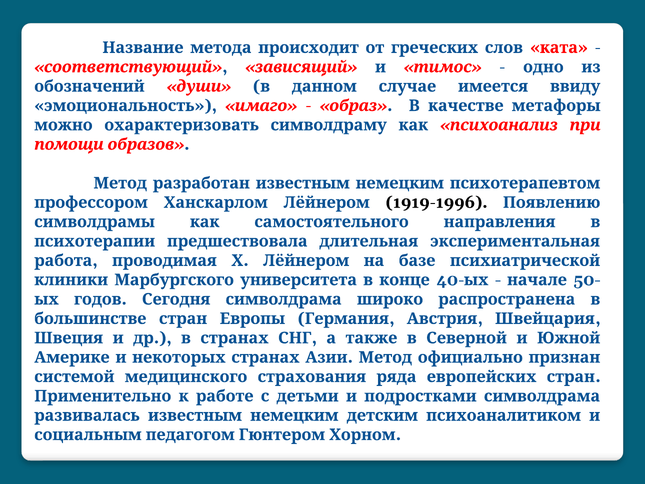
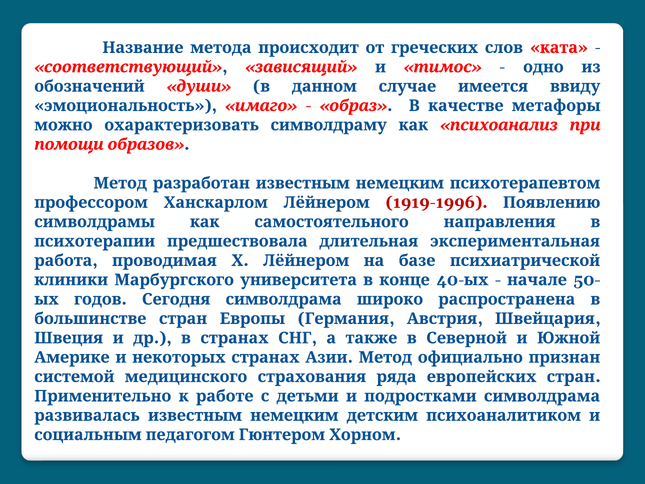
1919-1996 colour: black -> red
